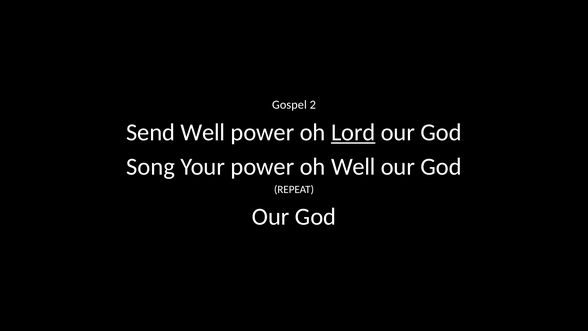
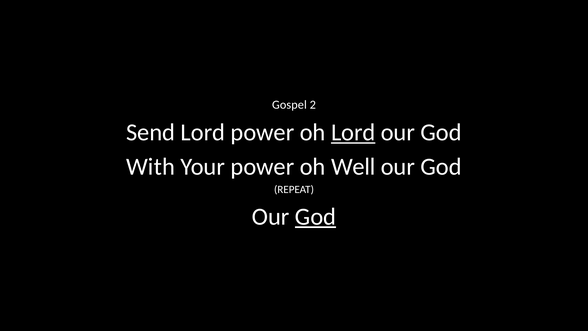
Send Well: Well -> Lord
Song: Song -> With
God at (316, 216) underline: none -> present
